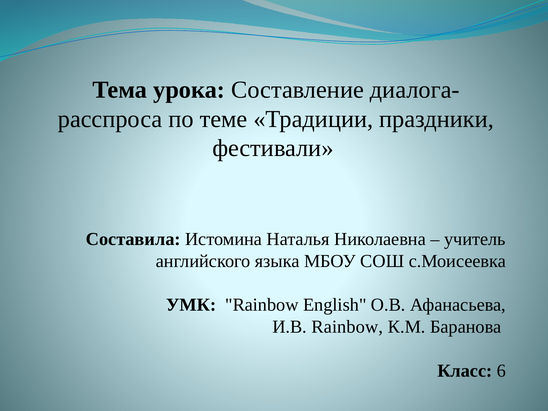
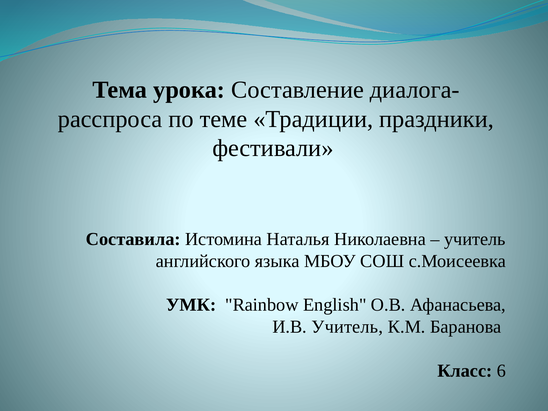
И.В Rainbow: Rainbow -> Учитель
